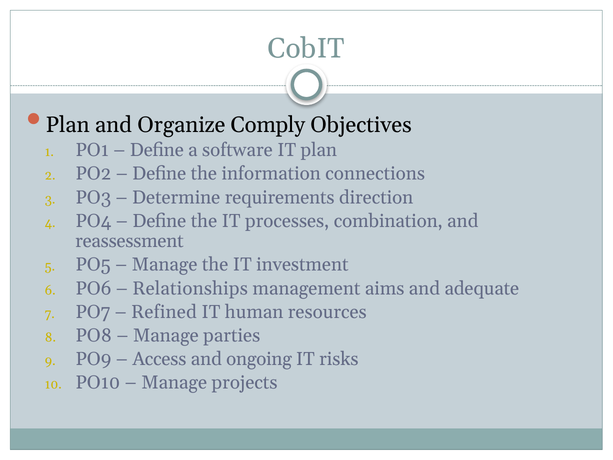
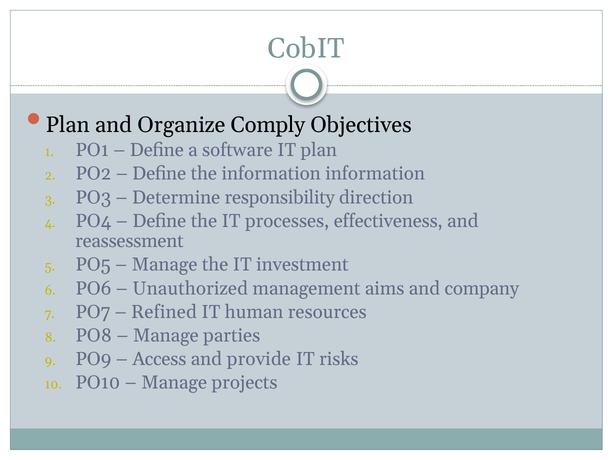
information connections: connections -> information
requirements: requirements -> responsibility
combination: combination -> effectiveness
Relationships: Relationships -> Unauthorized
adequate: adequate -> company
ongoing: ongoing -> provide
